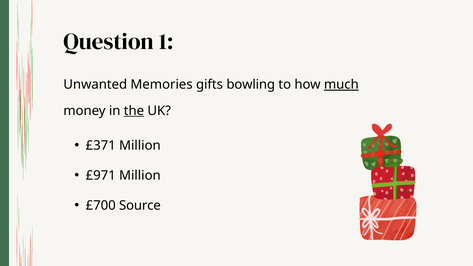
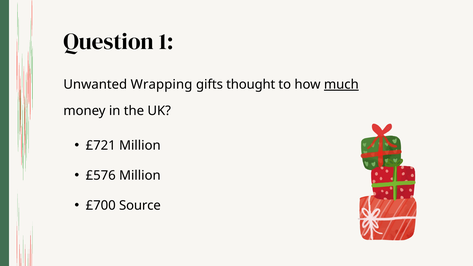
Memories: Memories -> Wrapping
bowling: bowling -> thought
the underline: present -> none
£371: £371 -> £721
£971: £971 -> £576
